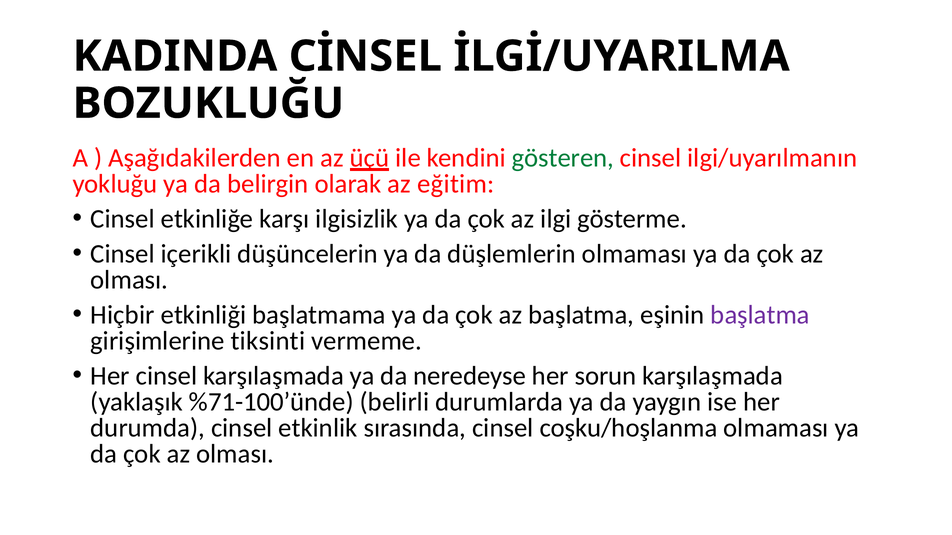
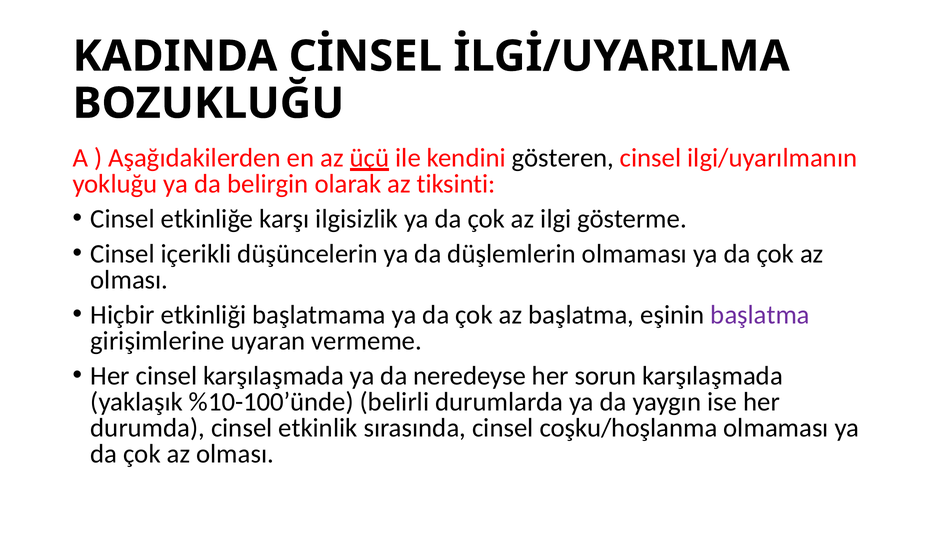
gösteren colour: green -> black
eğitim: eğitim -> tiksinti
tiksinti: tiksinti -> uyaran
%71-100’ünde: %71-100’ünde -> %10-100’ünde
